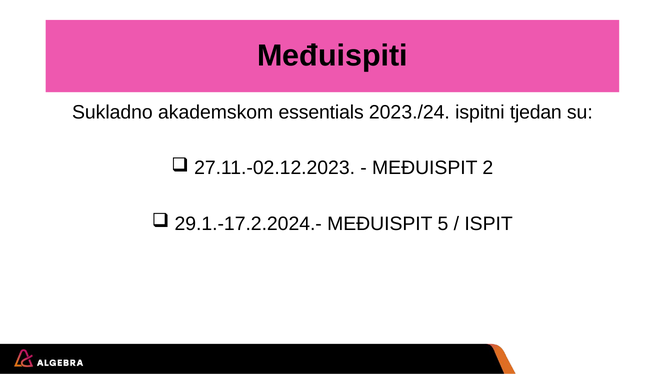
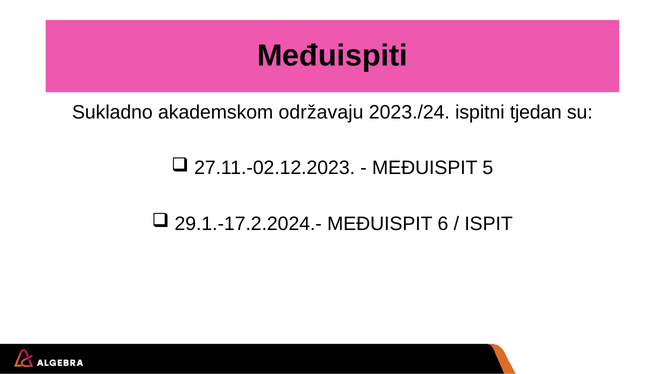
essentials: essentials -> održavaju
2: 2 -> 5
5: 5 -> 6
